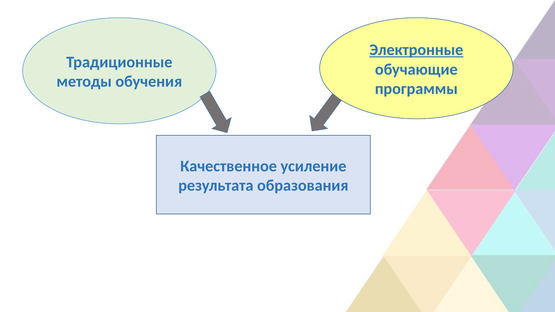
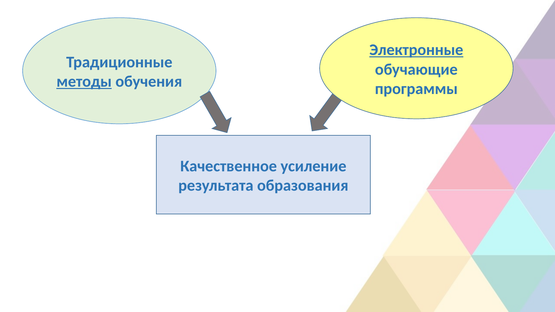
методы underline: none -> present
